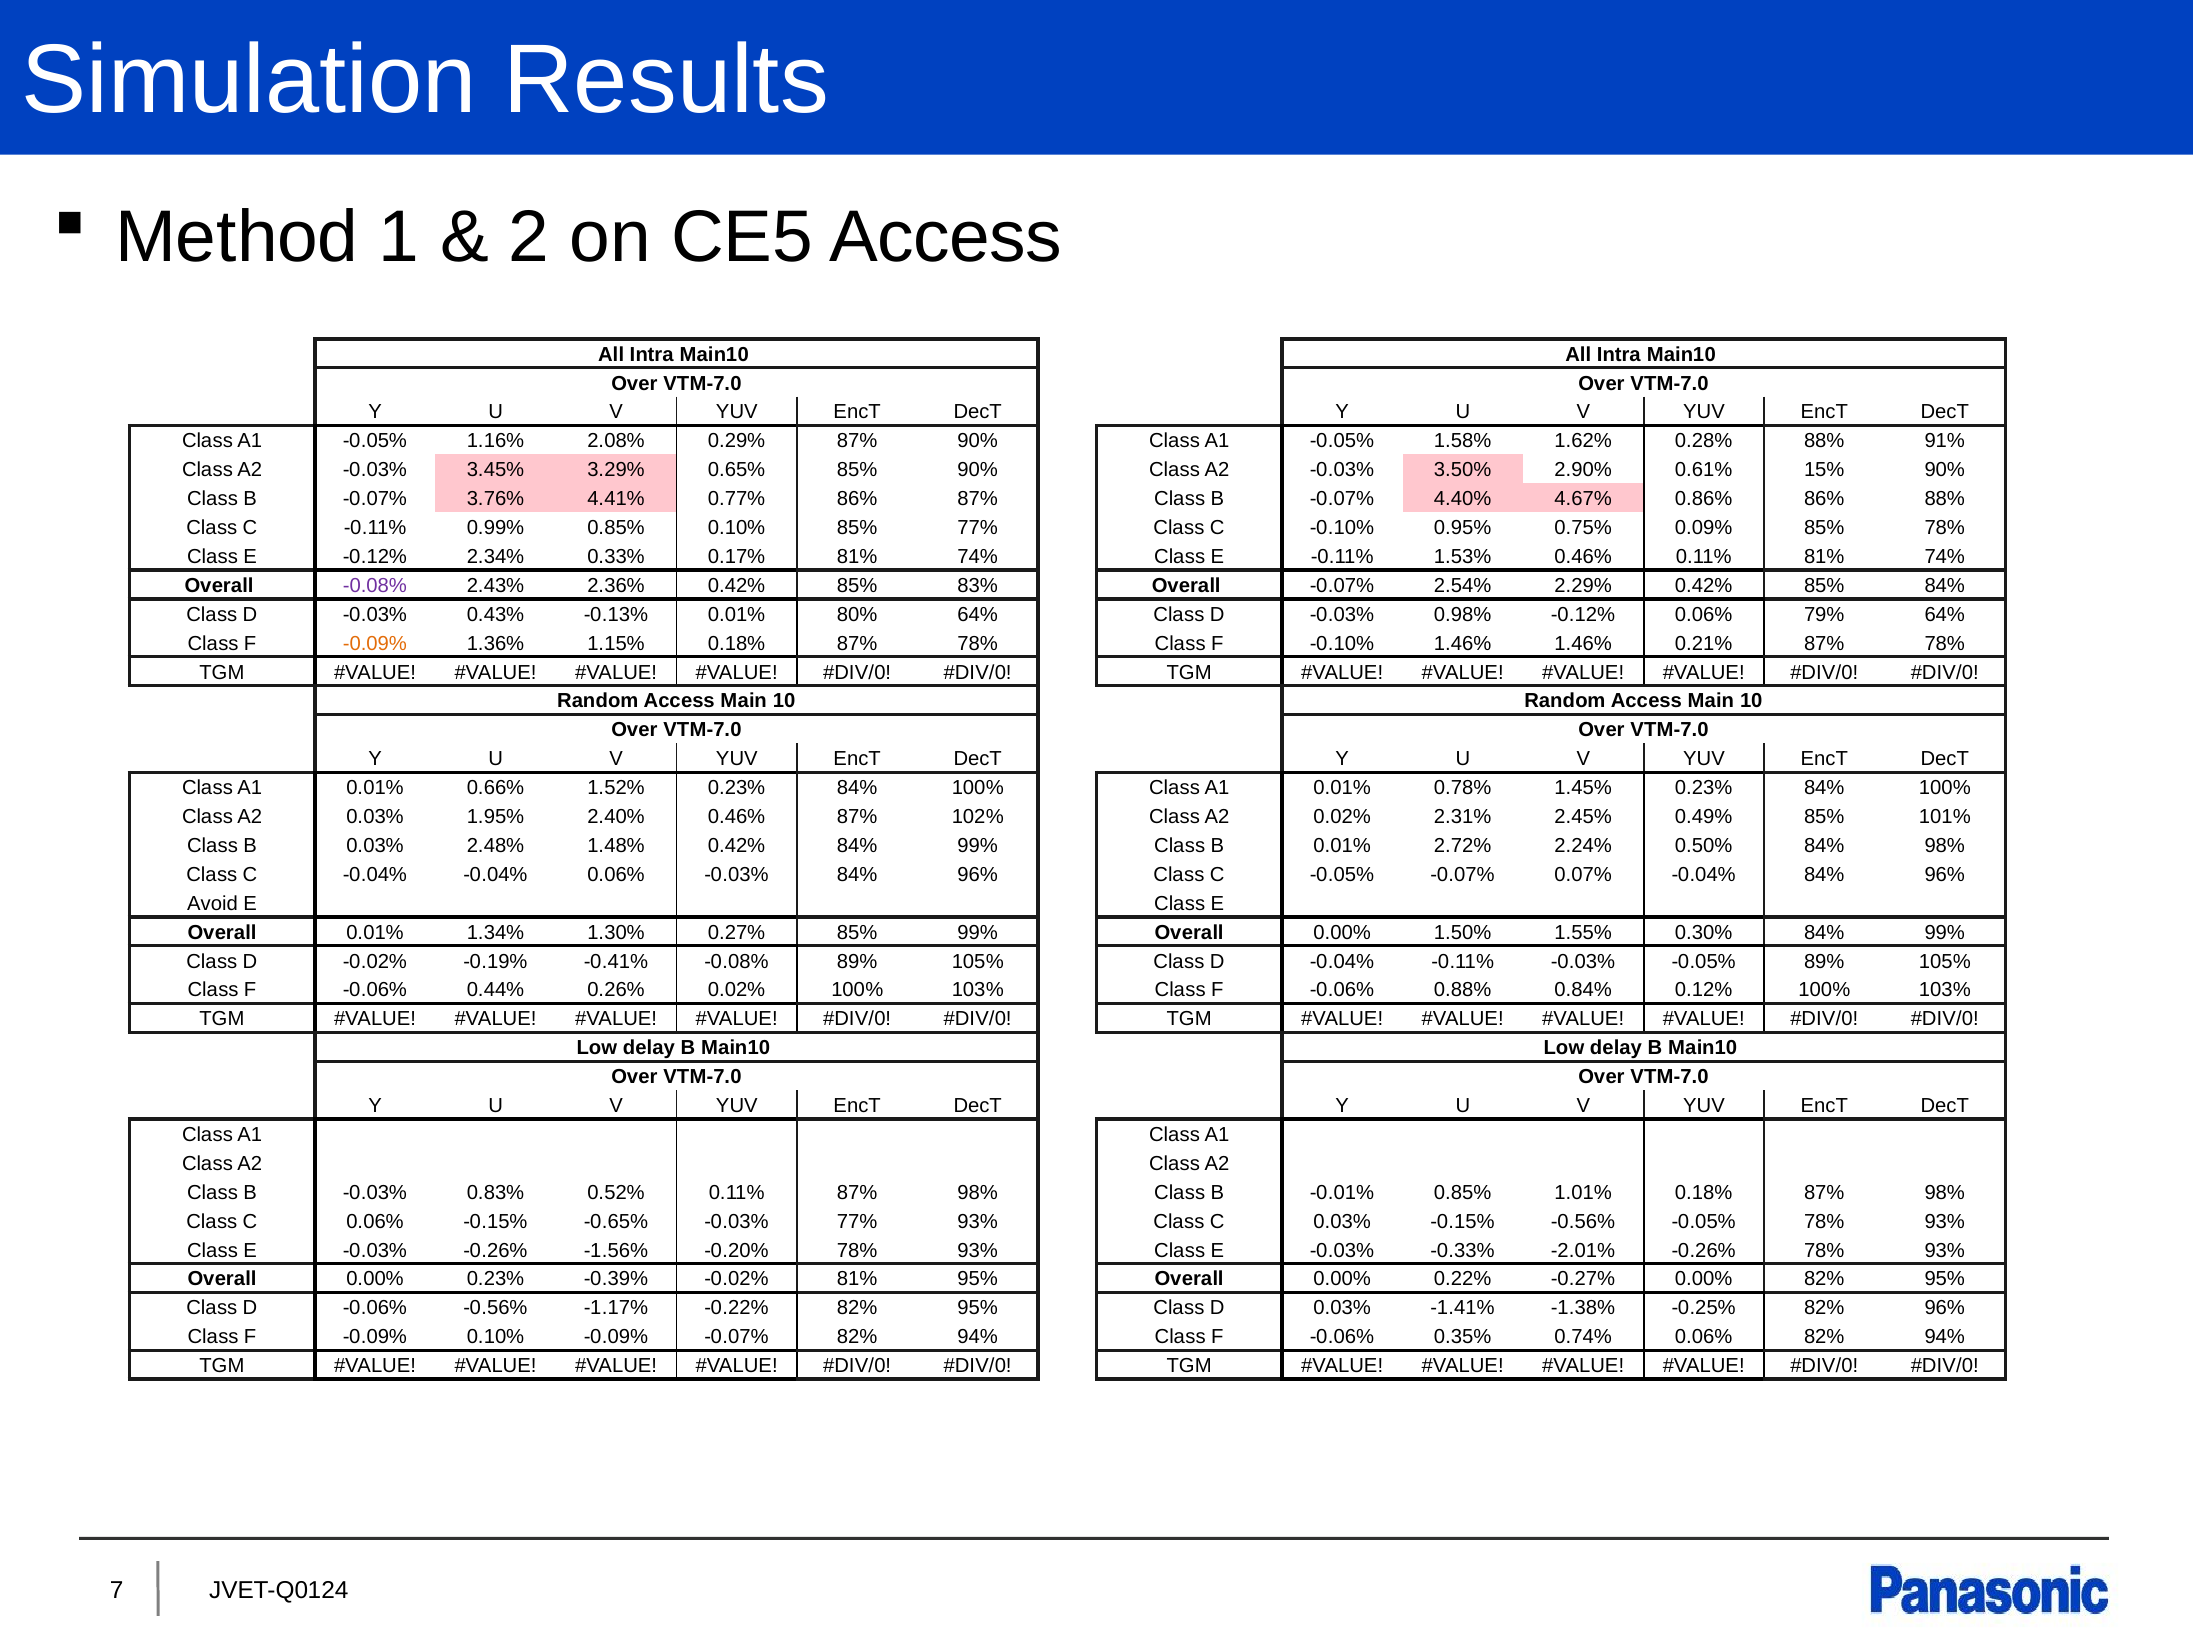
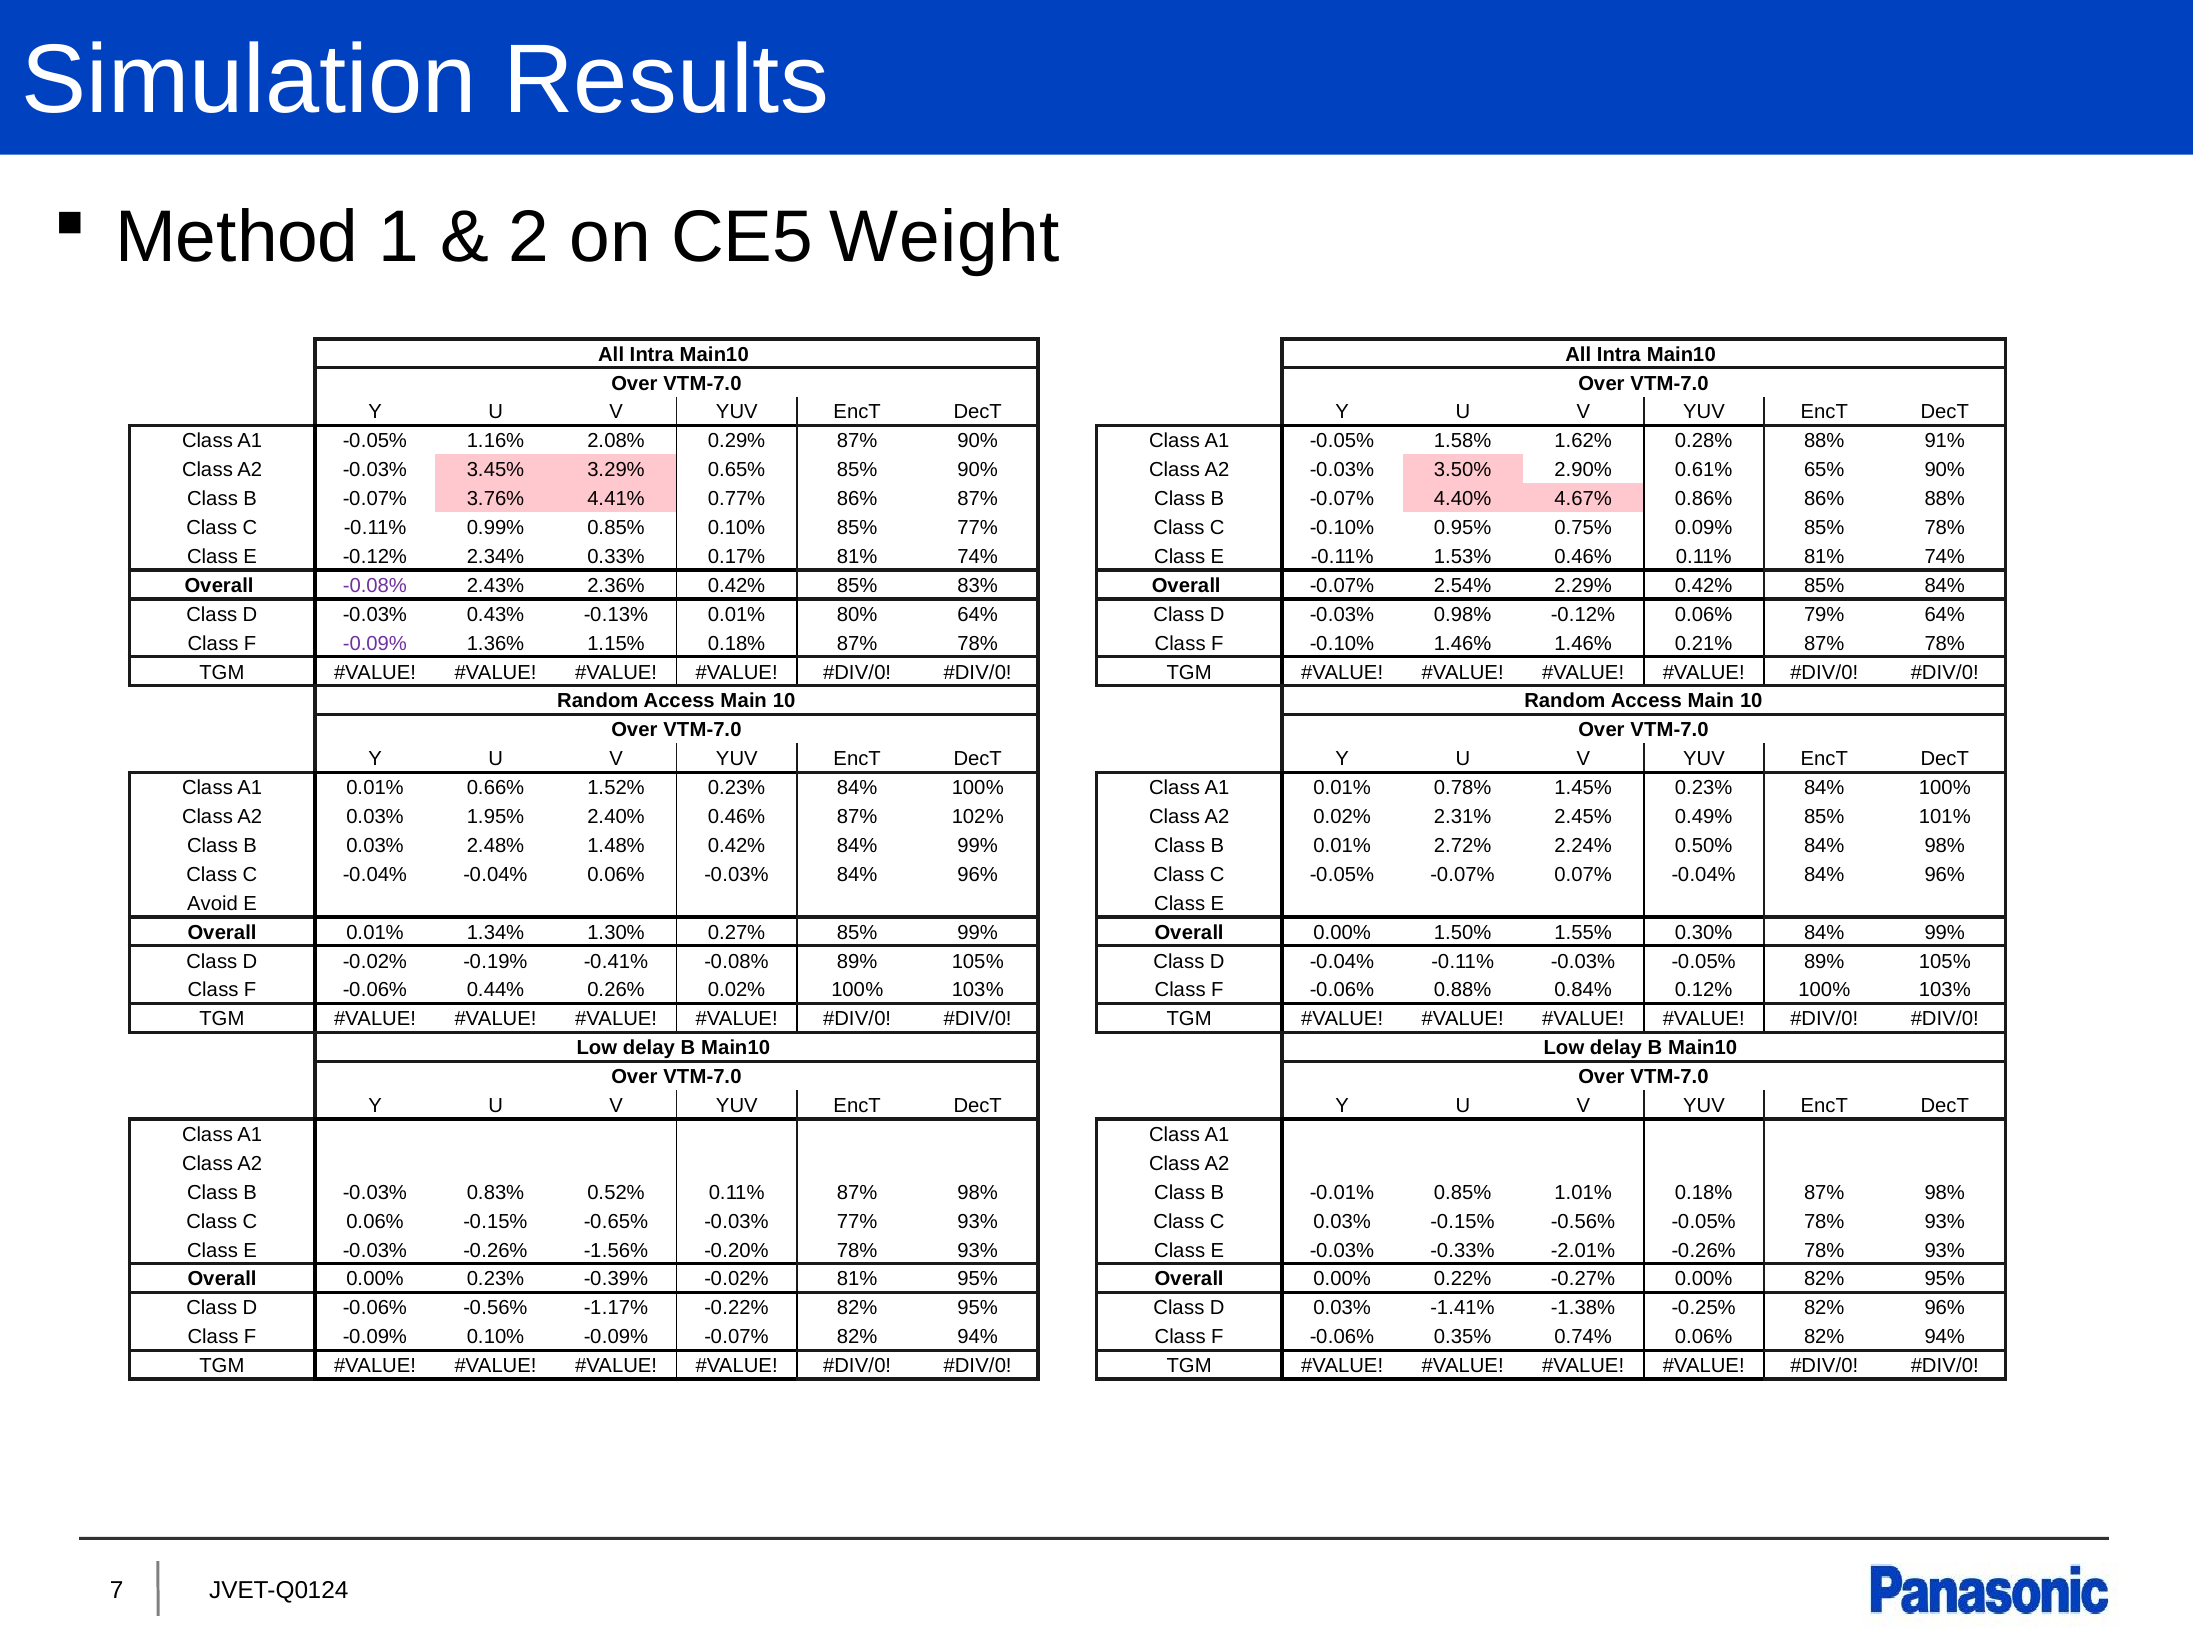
CE5 Access: Access -> Weight
15%: 15% -> 65%
-0.09% at (375, 643) colour: orange -> purple
